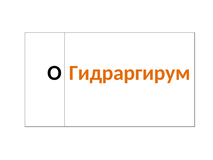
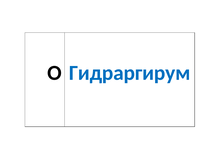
Гидраргирум colour: orange -> blue
